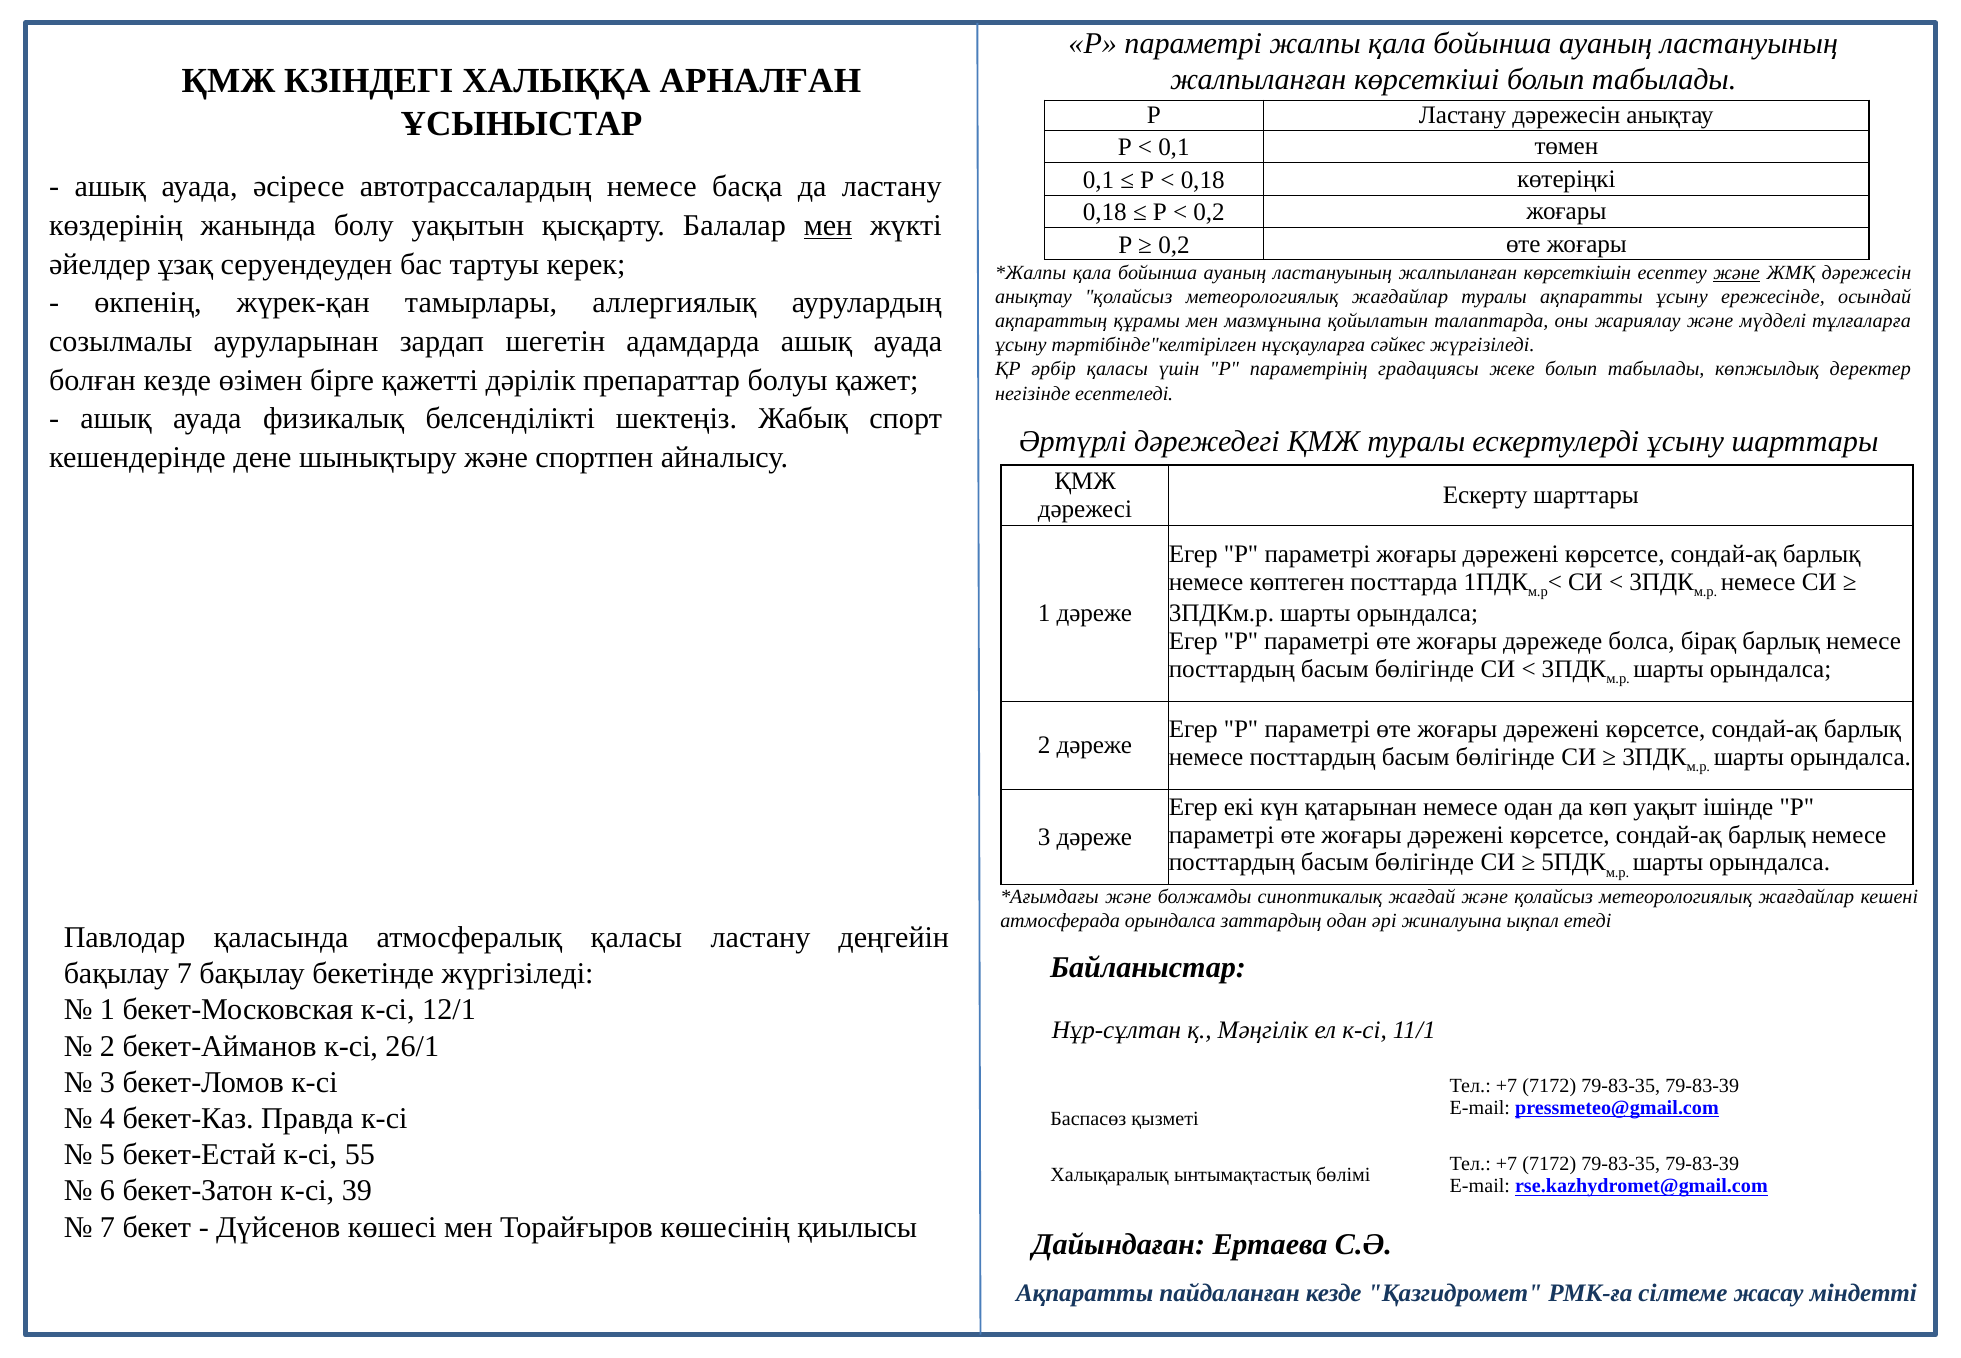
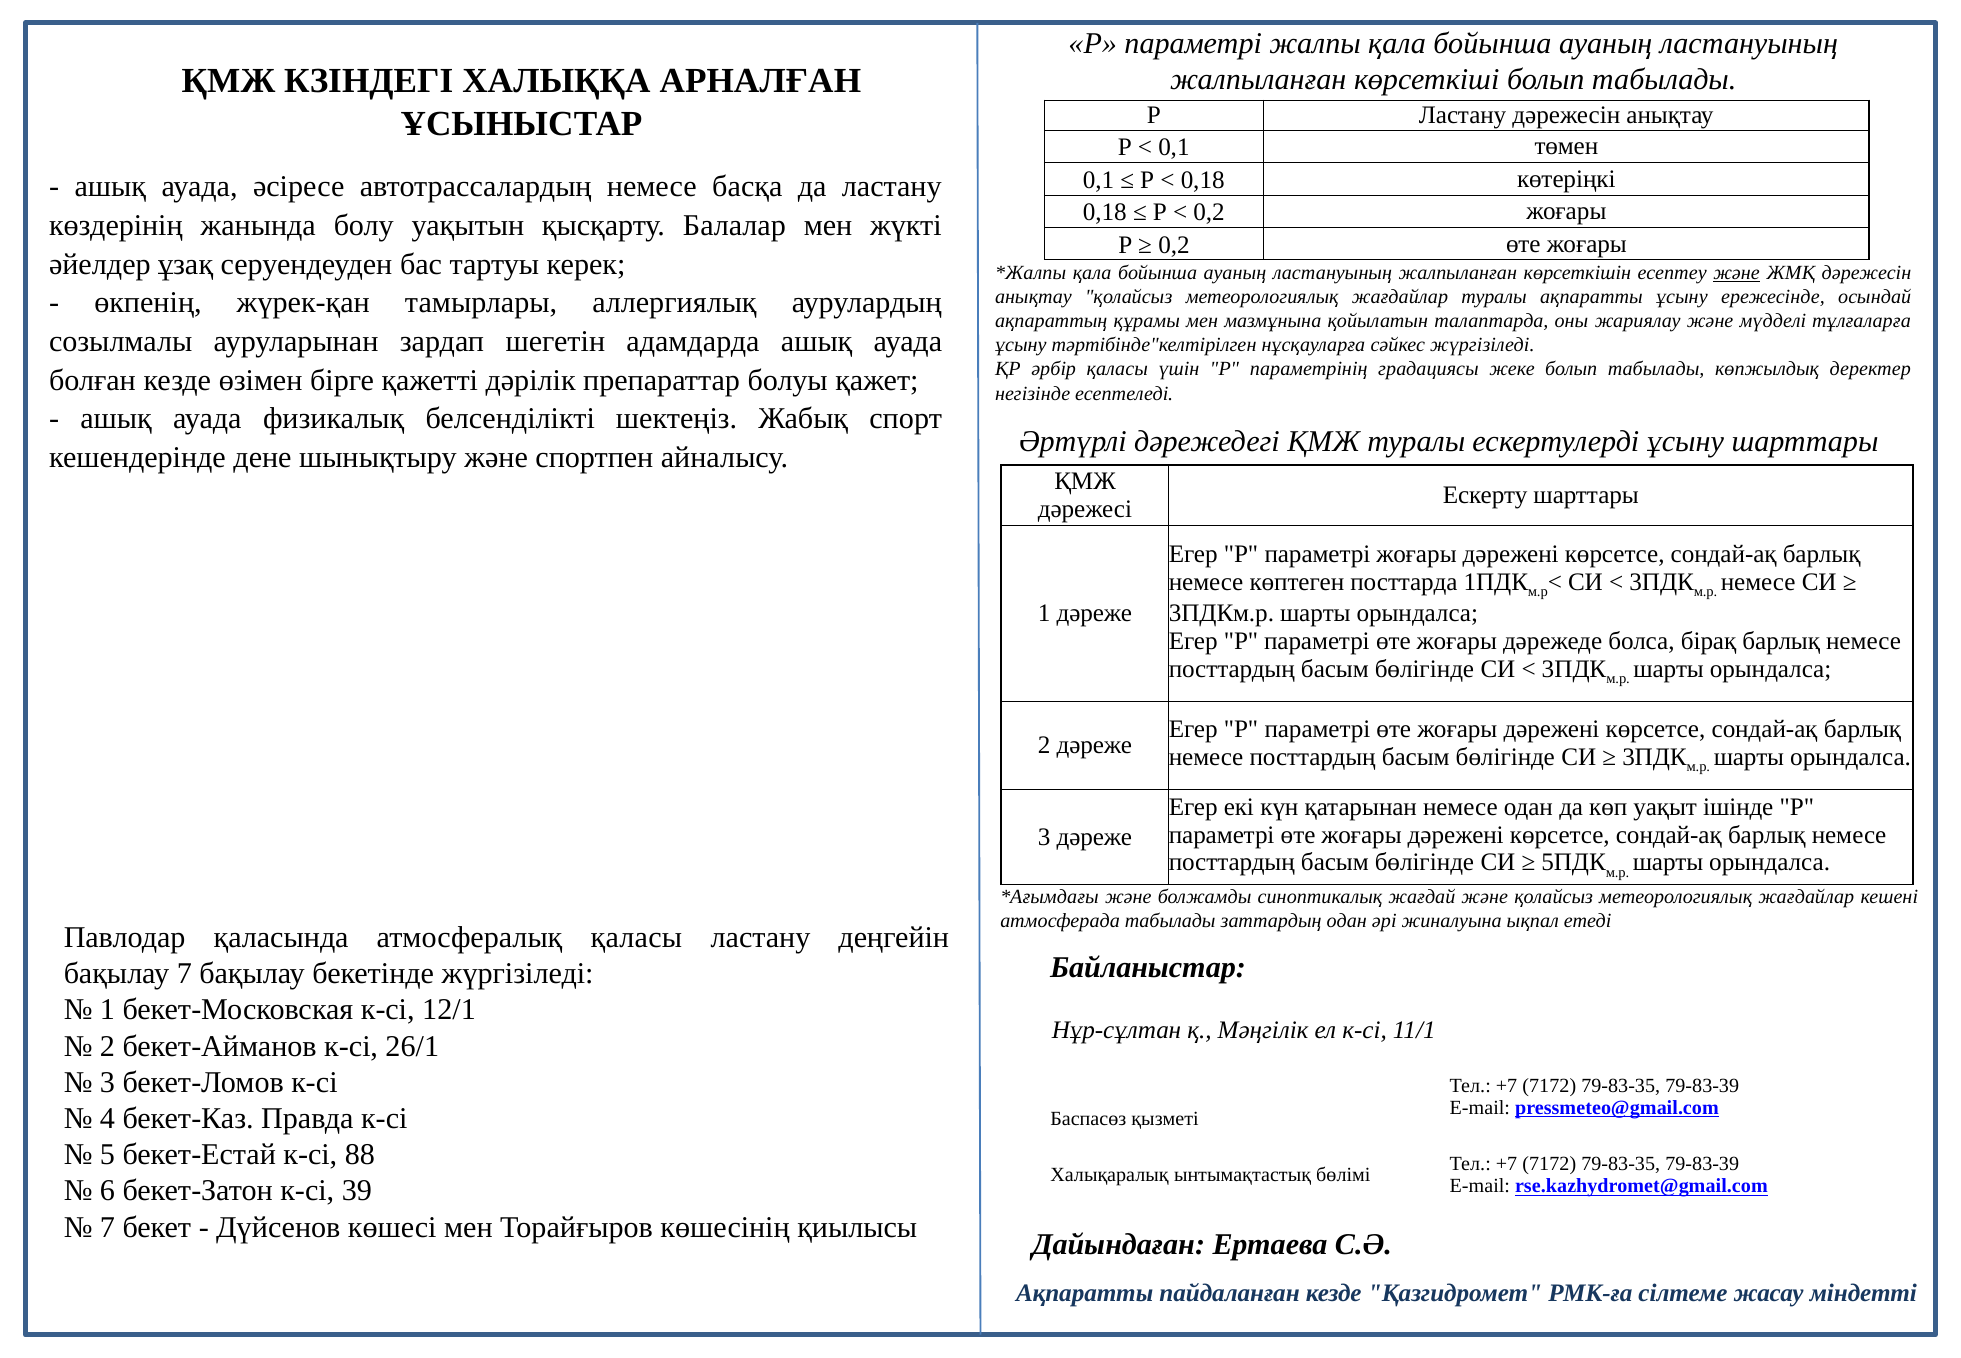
мен at (828, 225) underline: present -> none
атмосферада орындалса: орындалса -> табылады
55: 55 -> 88
